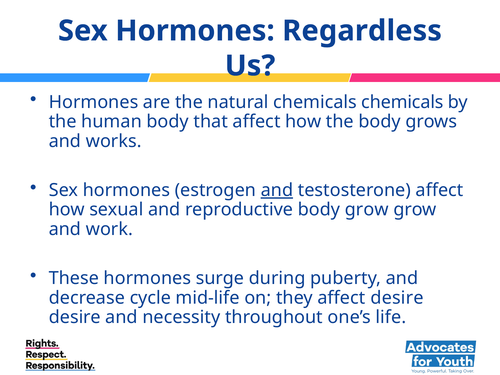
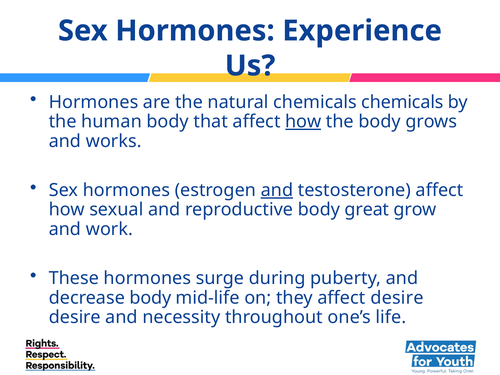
Regardless: Regardless -> Experience
how at (303, 122) underline: none -> present
body grow: grow -> great
decrease cycle: cycle -> body
